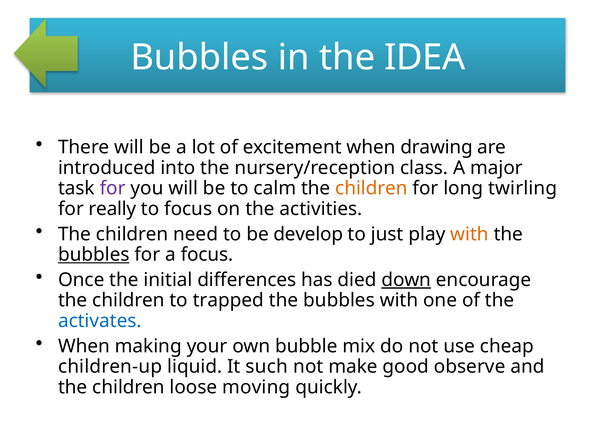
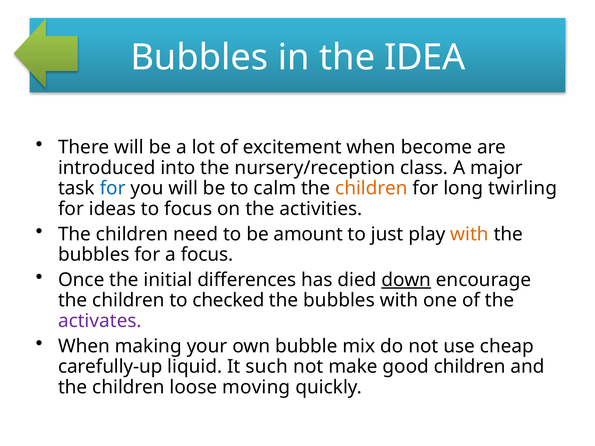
drawing: drawing -> become
for at (113, 188) colour: purple -> blue
really: really -> ideas
develop: develop -> amount
bubbles at (94, 255) underline: present -> none
trapped: trapped -> checked
activates colour: blue -> purple
children-up: children-up -> carefully-up
good observe: observe -> children
